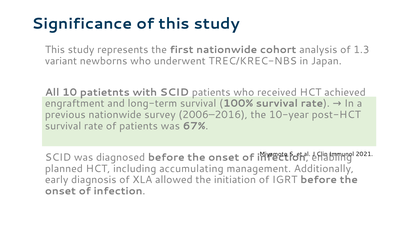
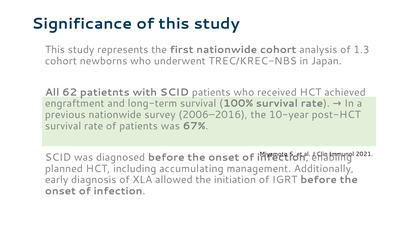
variant at (61, 61): variant -> cohort
10: 10 -> 62
